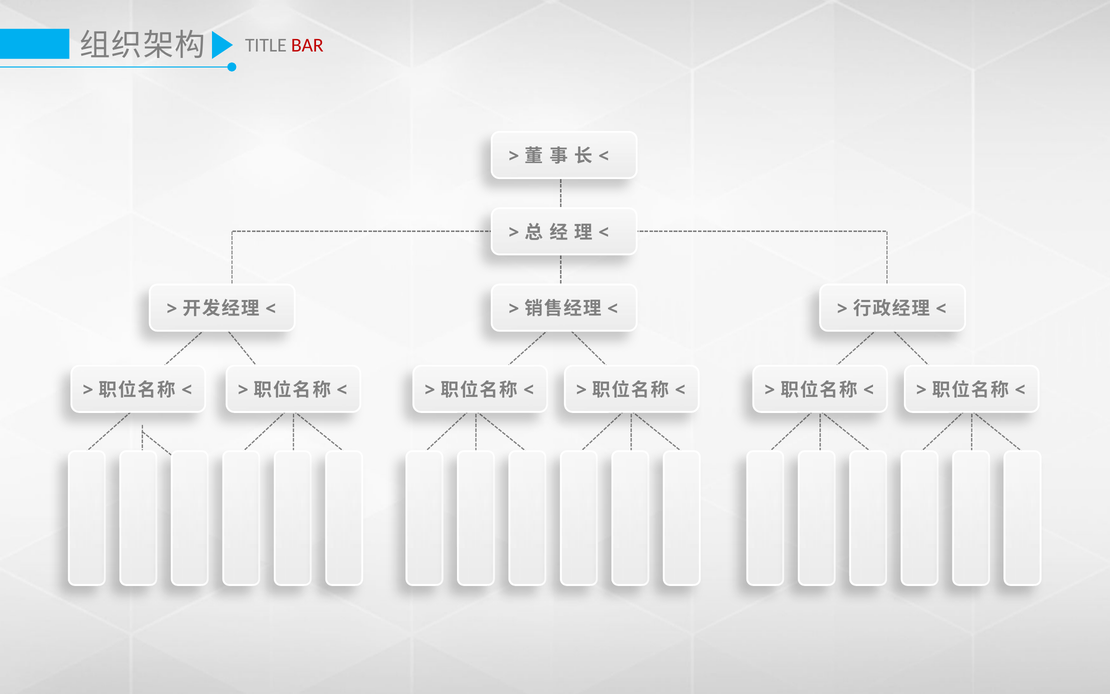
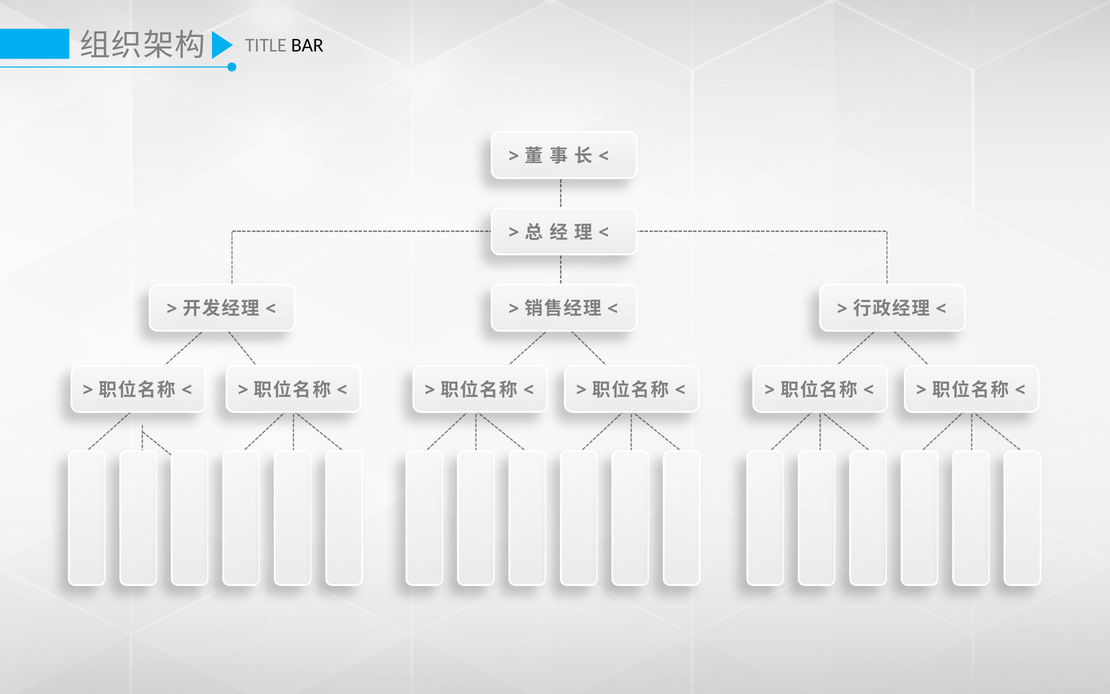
BAR colour: red -> black
